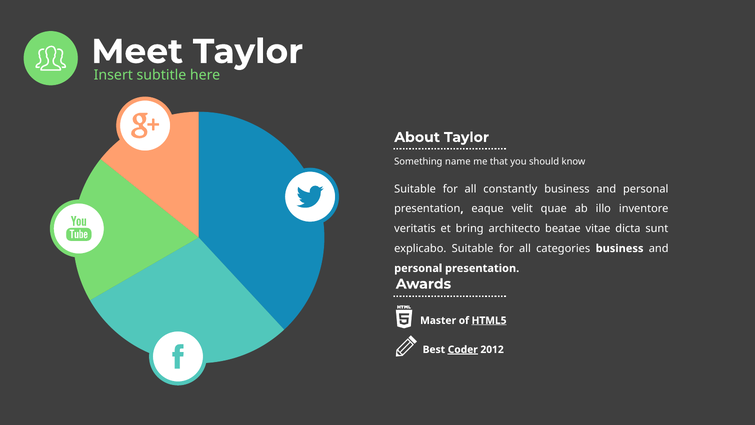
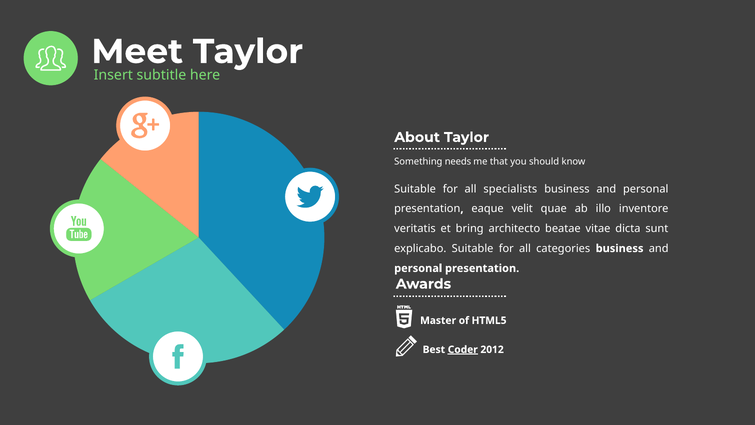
name: name -> needs
constantly: constantly -> specialists
HTML5 underline: present -> none
